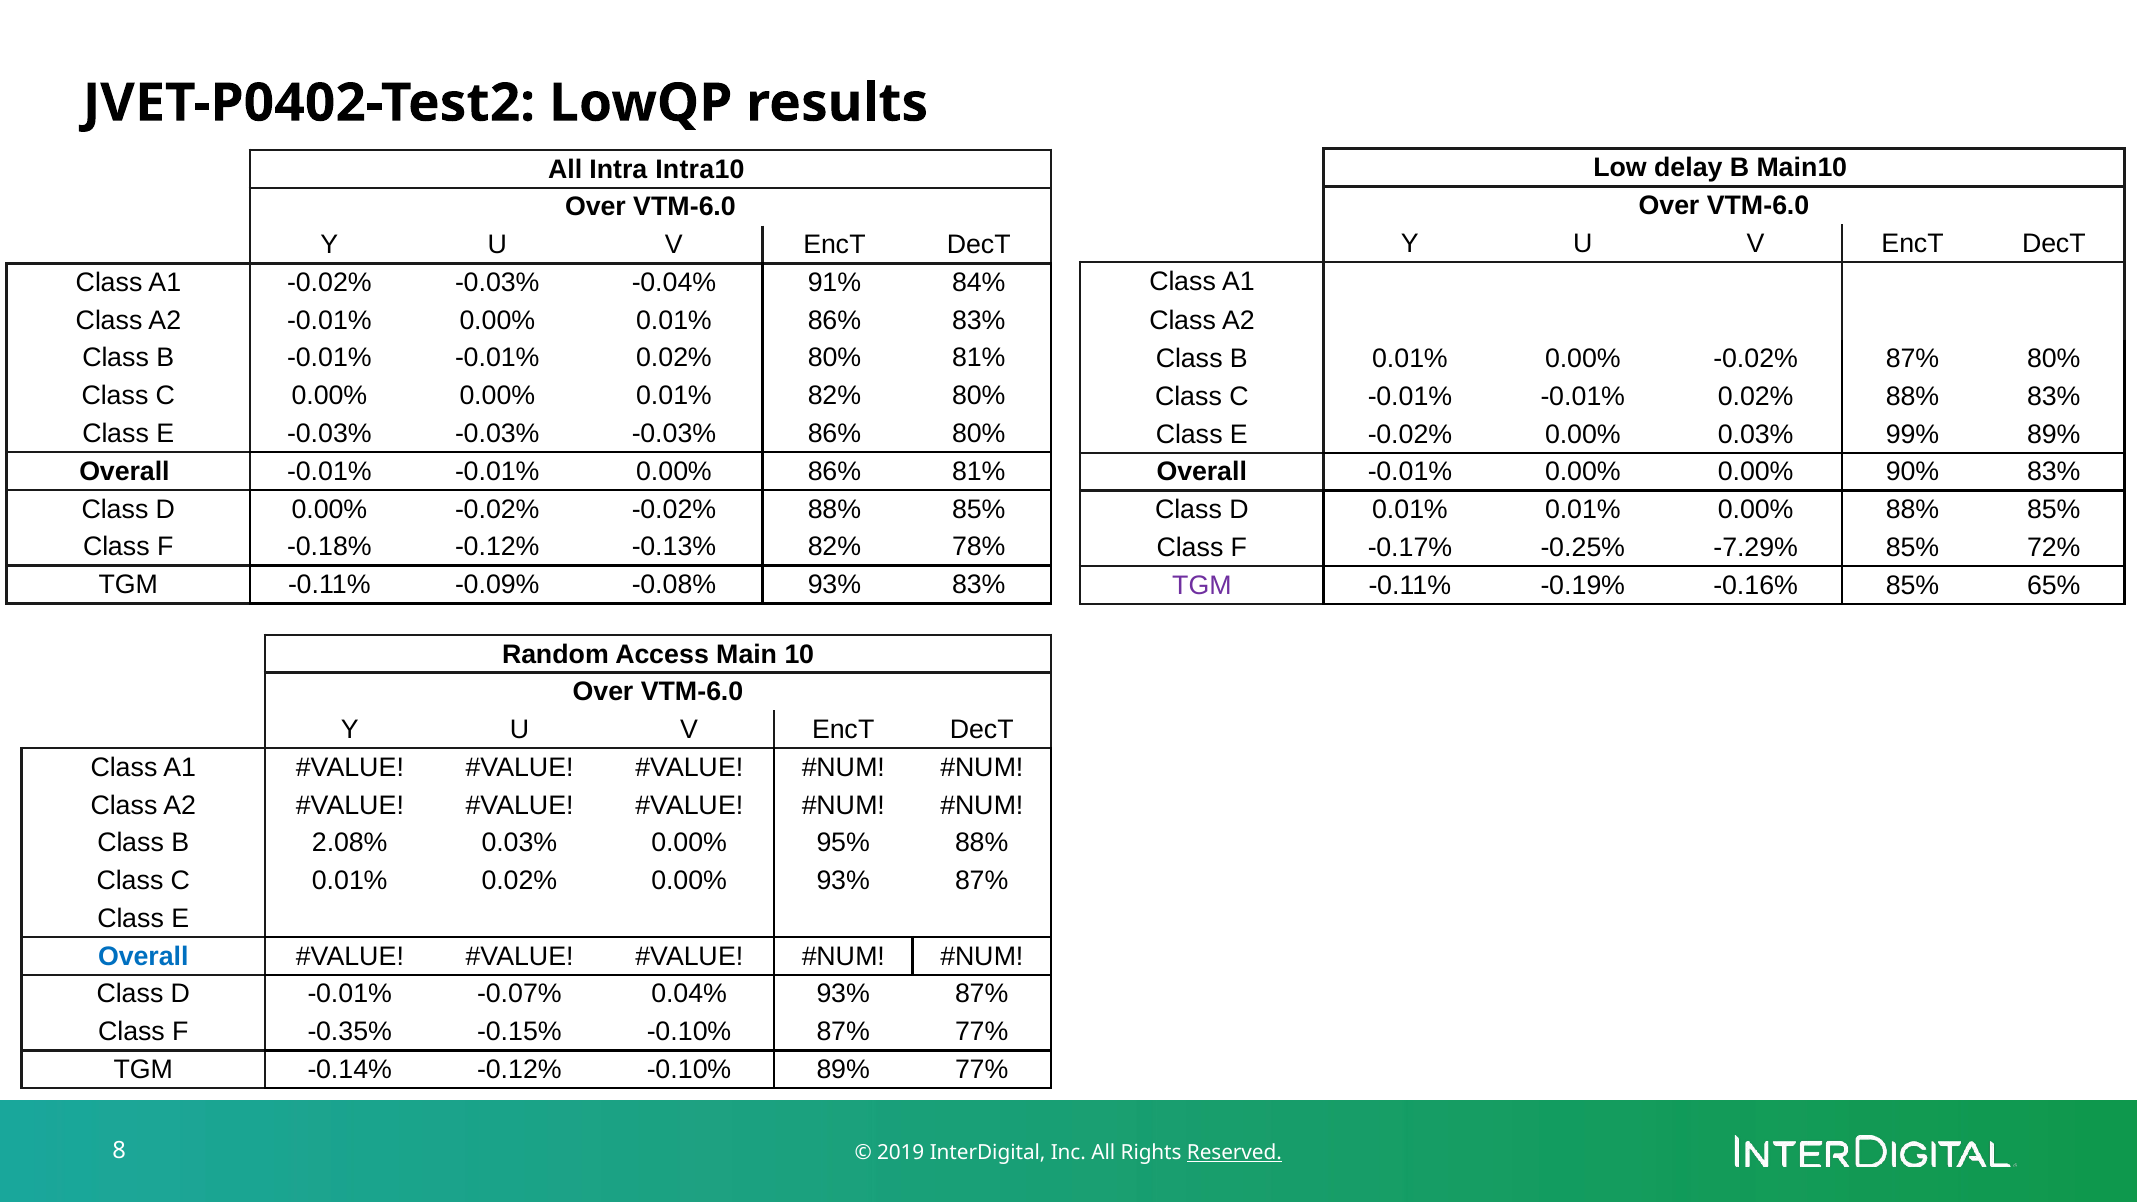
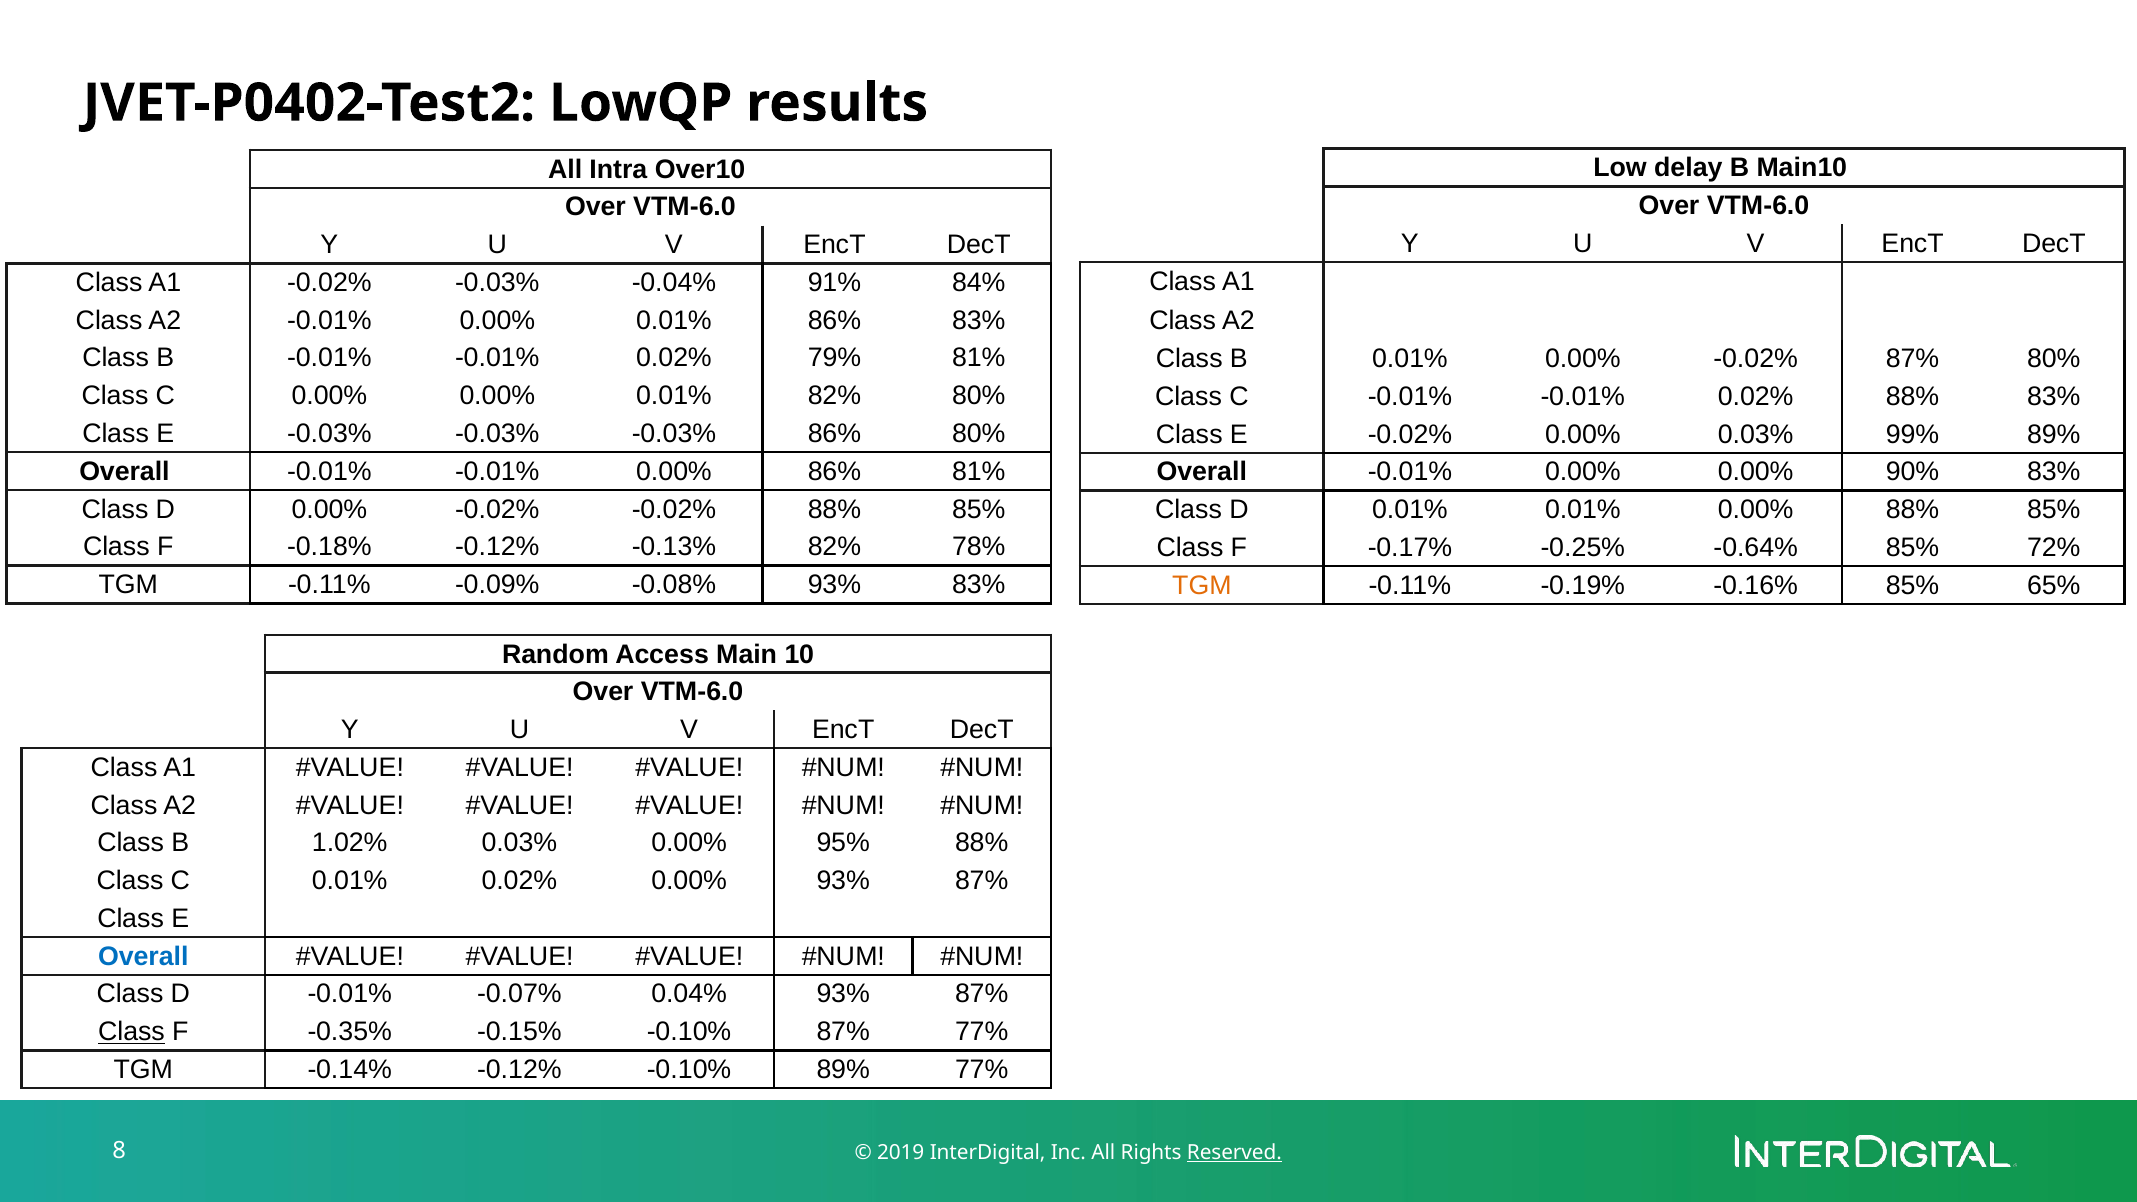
Intra10: Intra10 -> Over10
0.02% 80%: 80% -> 79%
-7.29%: -7.29% -> -0.64%
TGM at (1202, 585) colour: purple -> orange
2.08%: 2.08% -> 1.02%
Class at (131, 1032) underline: none -> present
